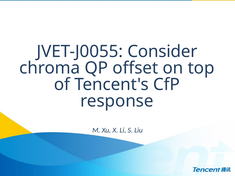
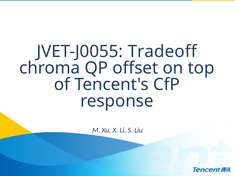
Consider: Consider -> Tradeoff
